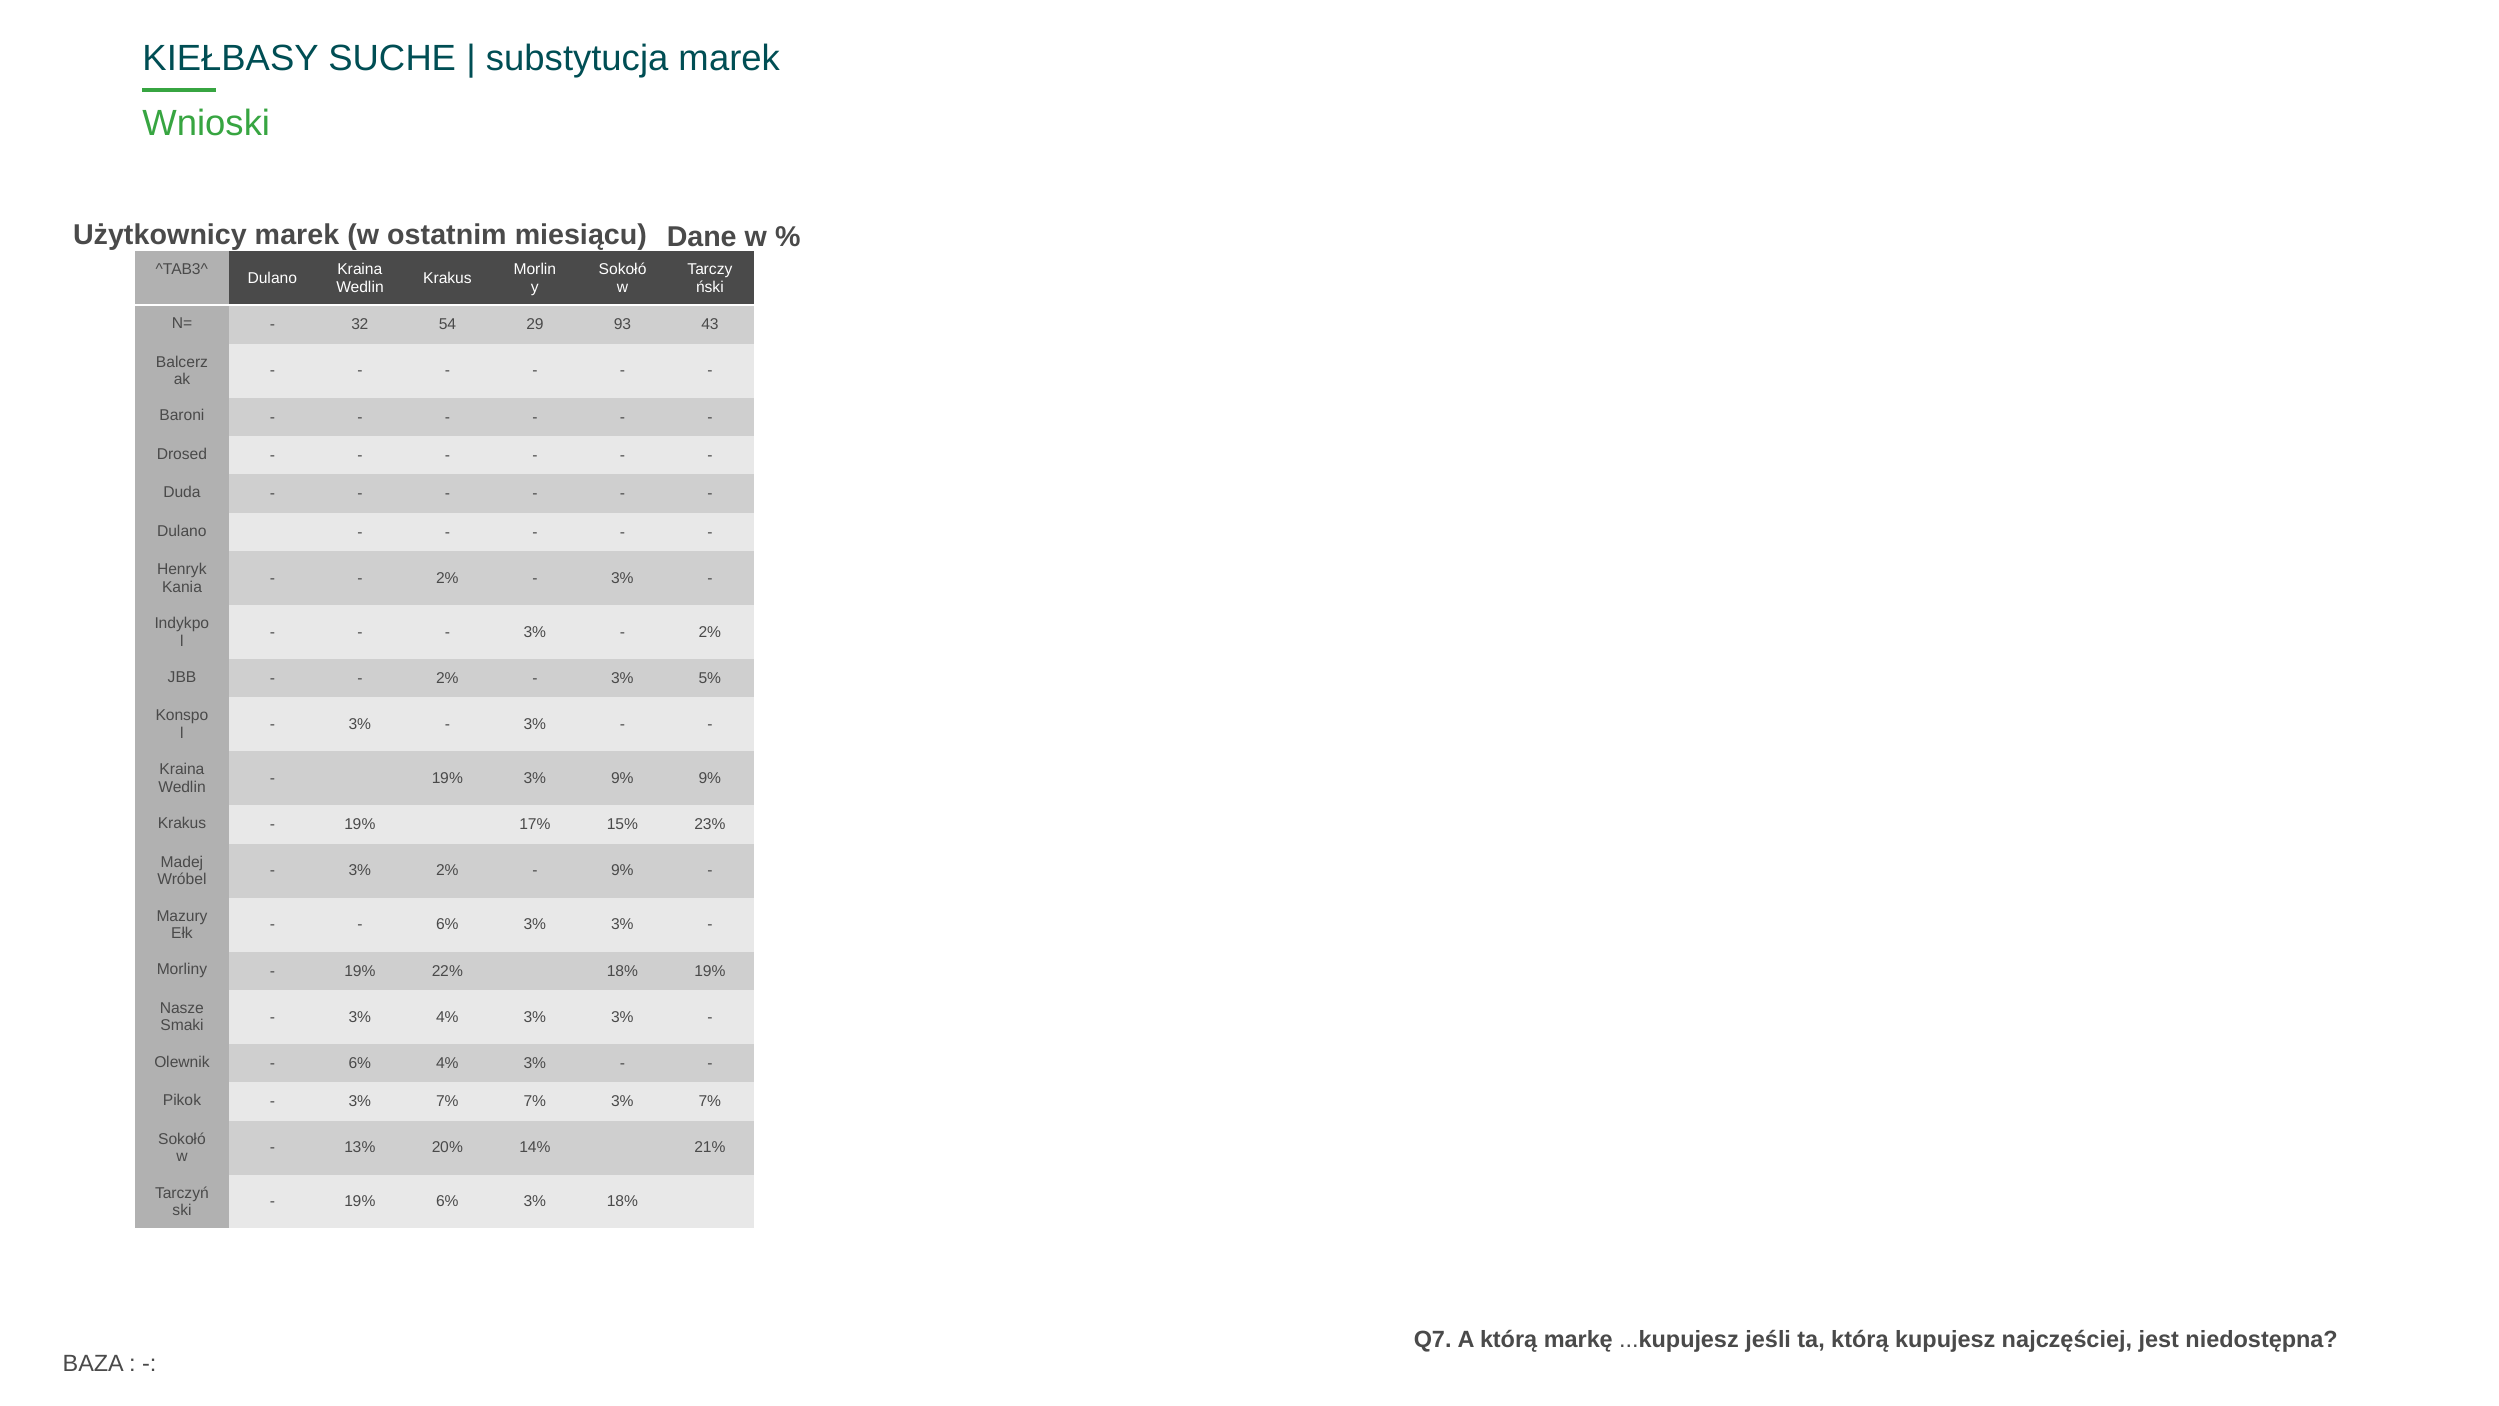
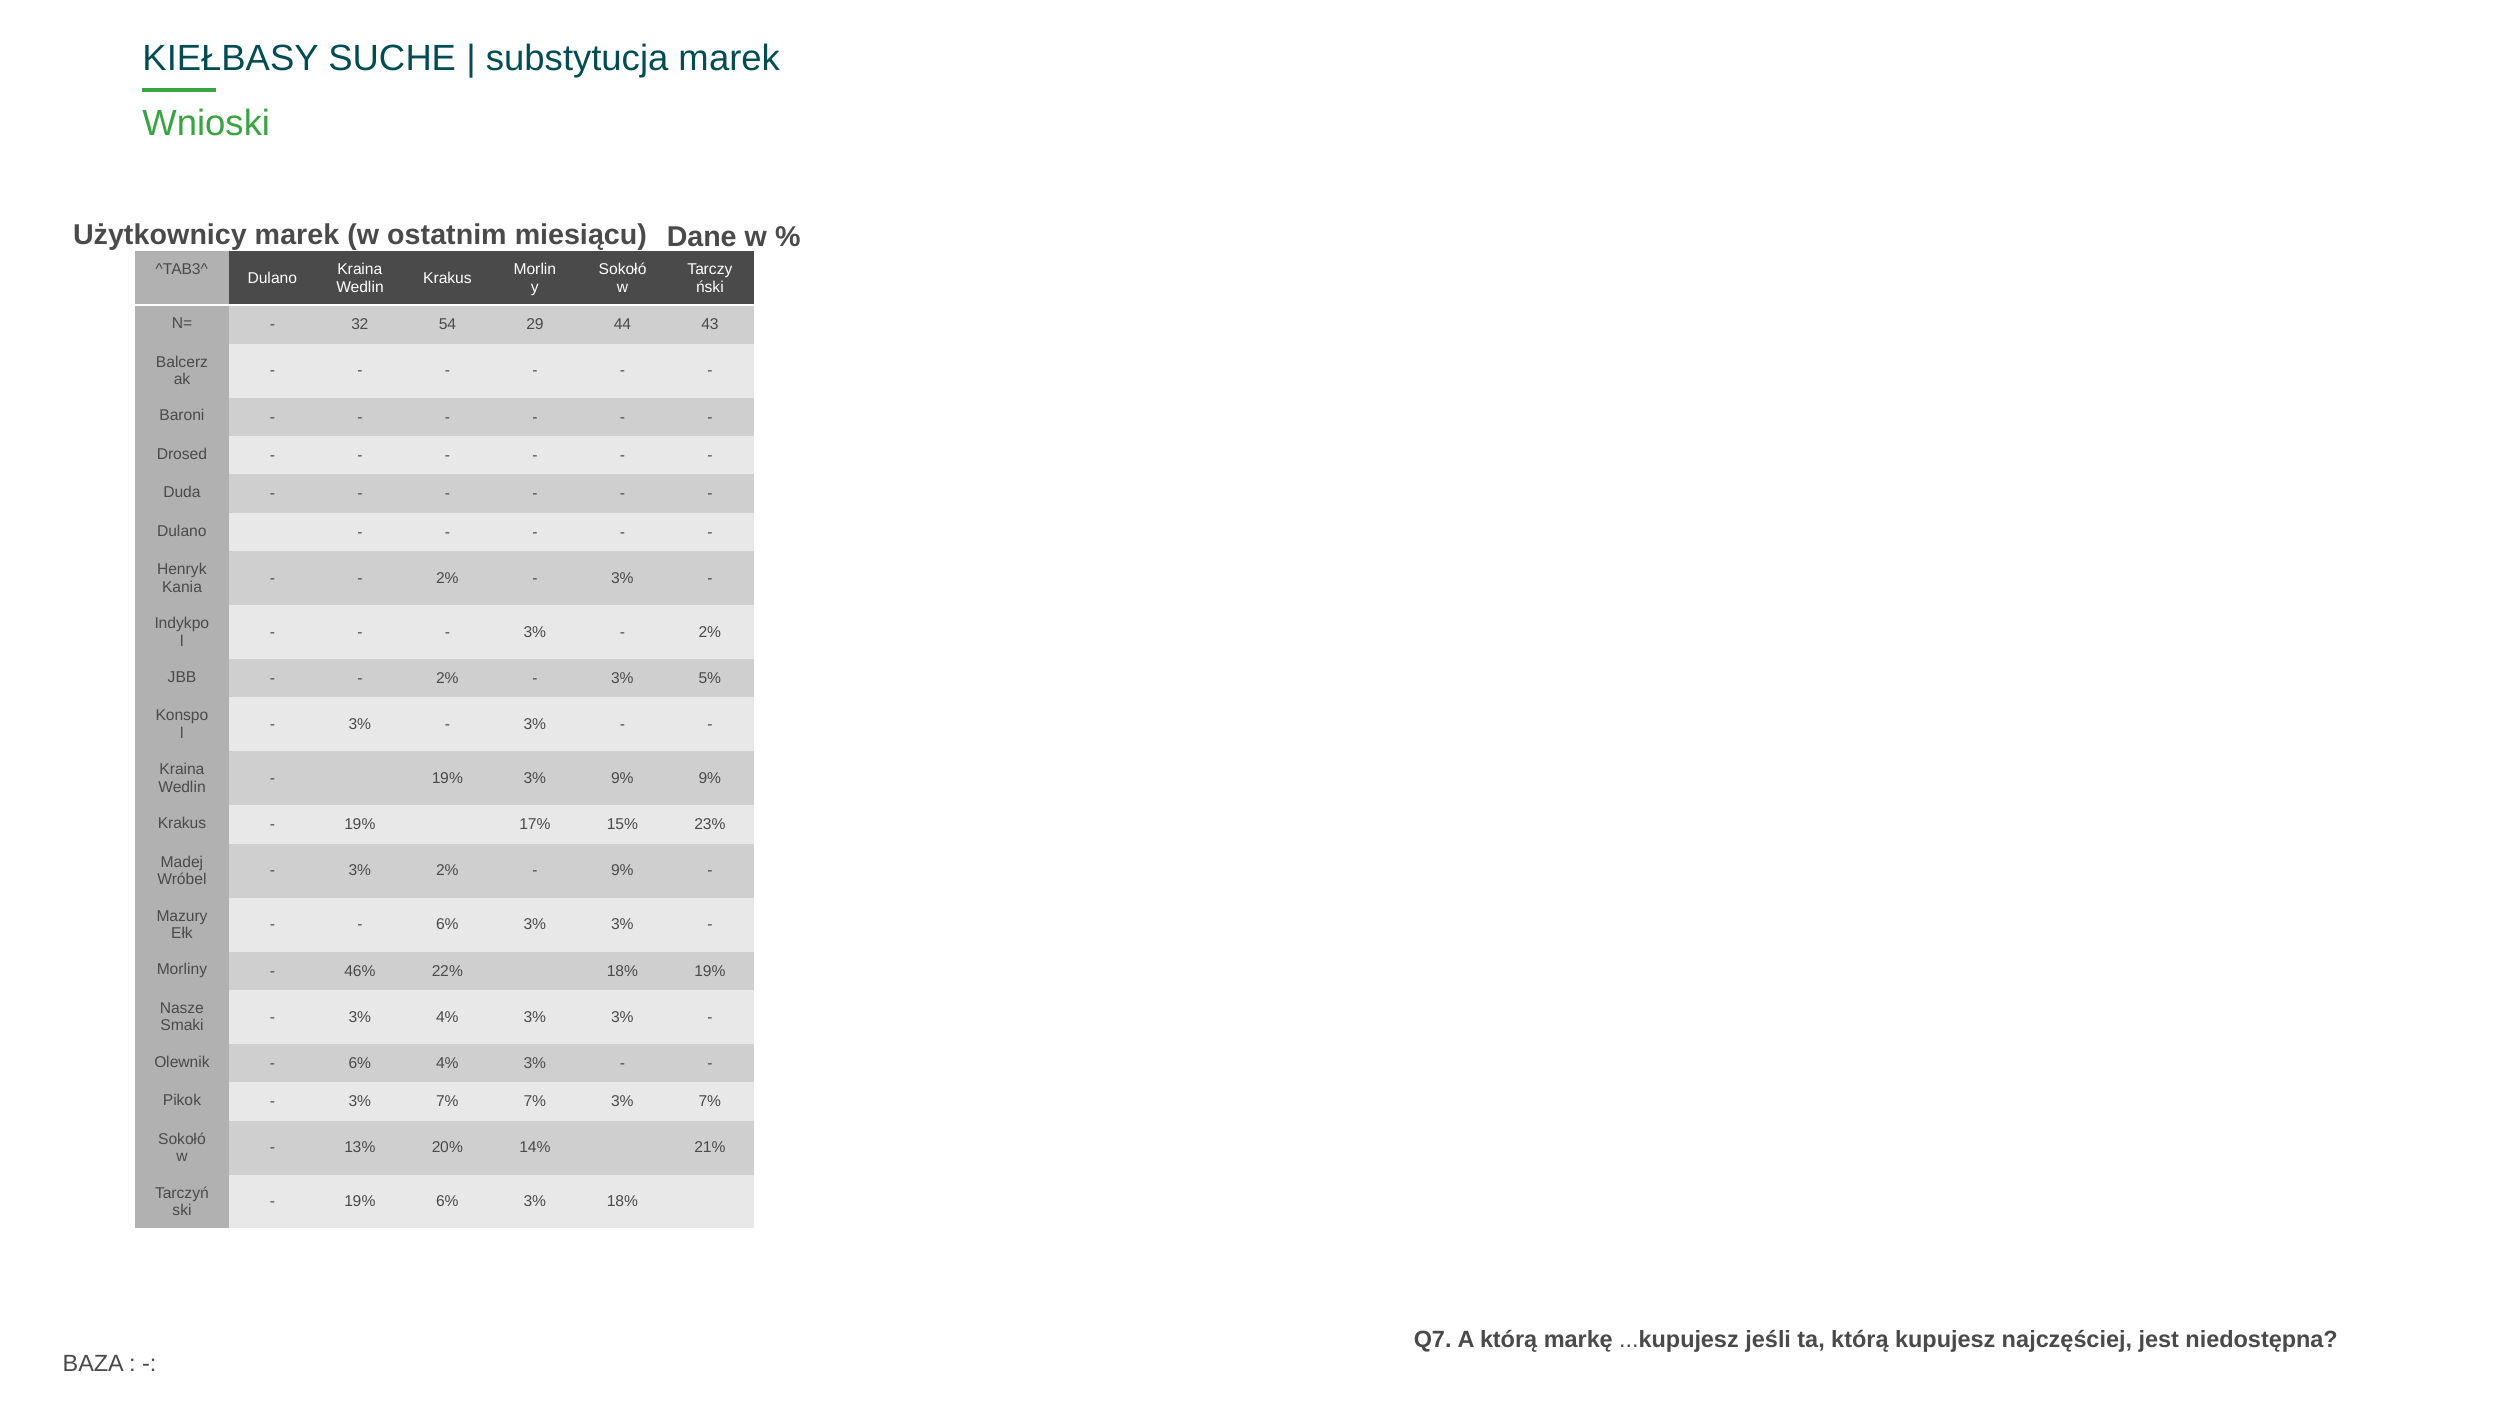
93: 93 -> 44
19% at (360, 971): 19% -> 46%
